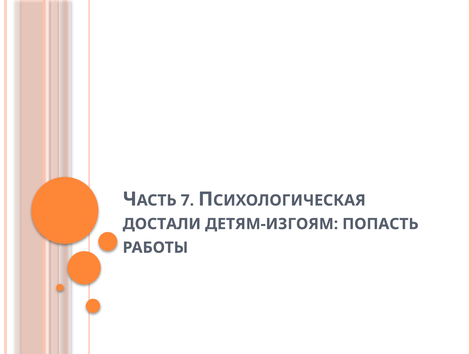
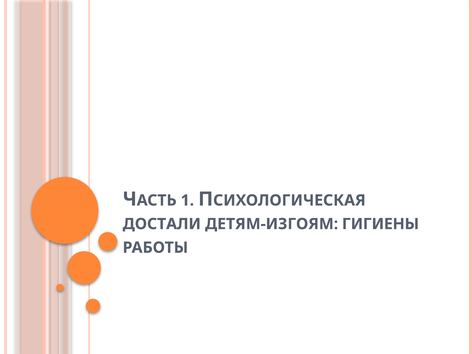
7: 7 -> 1
ПОПАСТЬ: ПОПАСТЬ -> ГИГИЕНЫ
